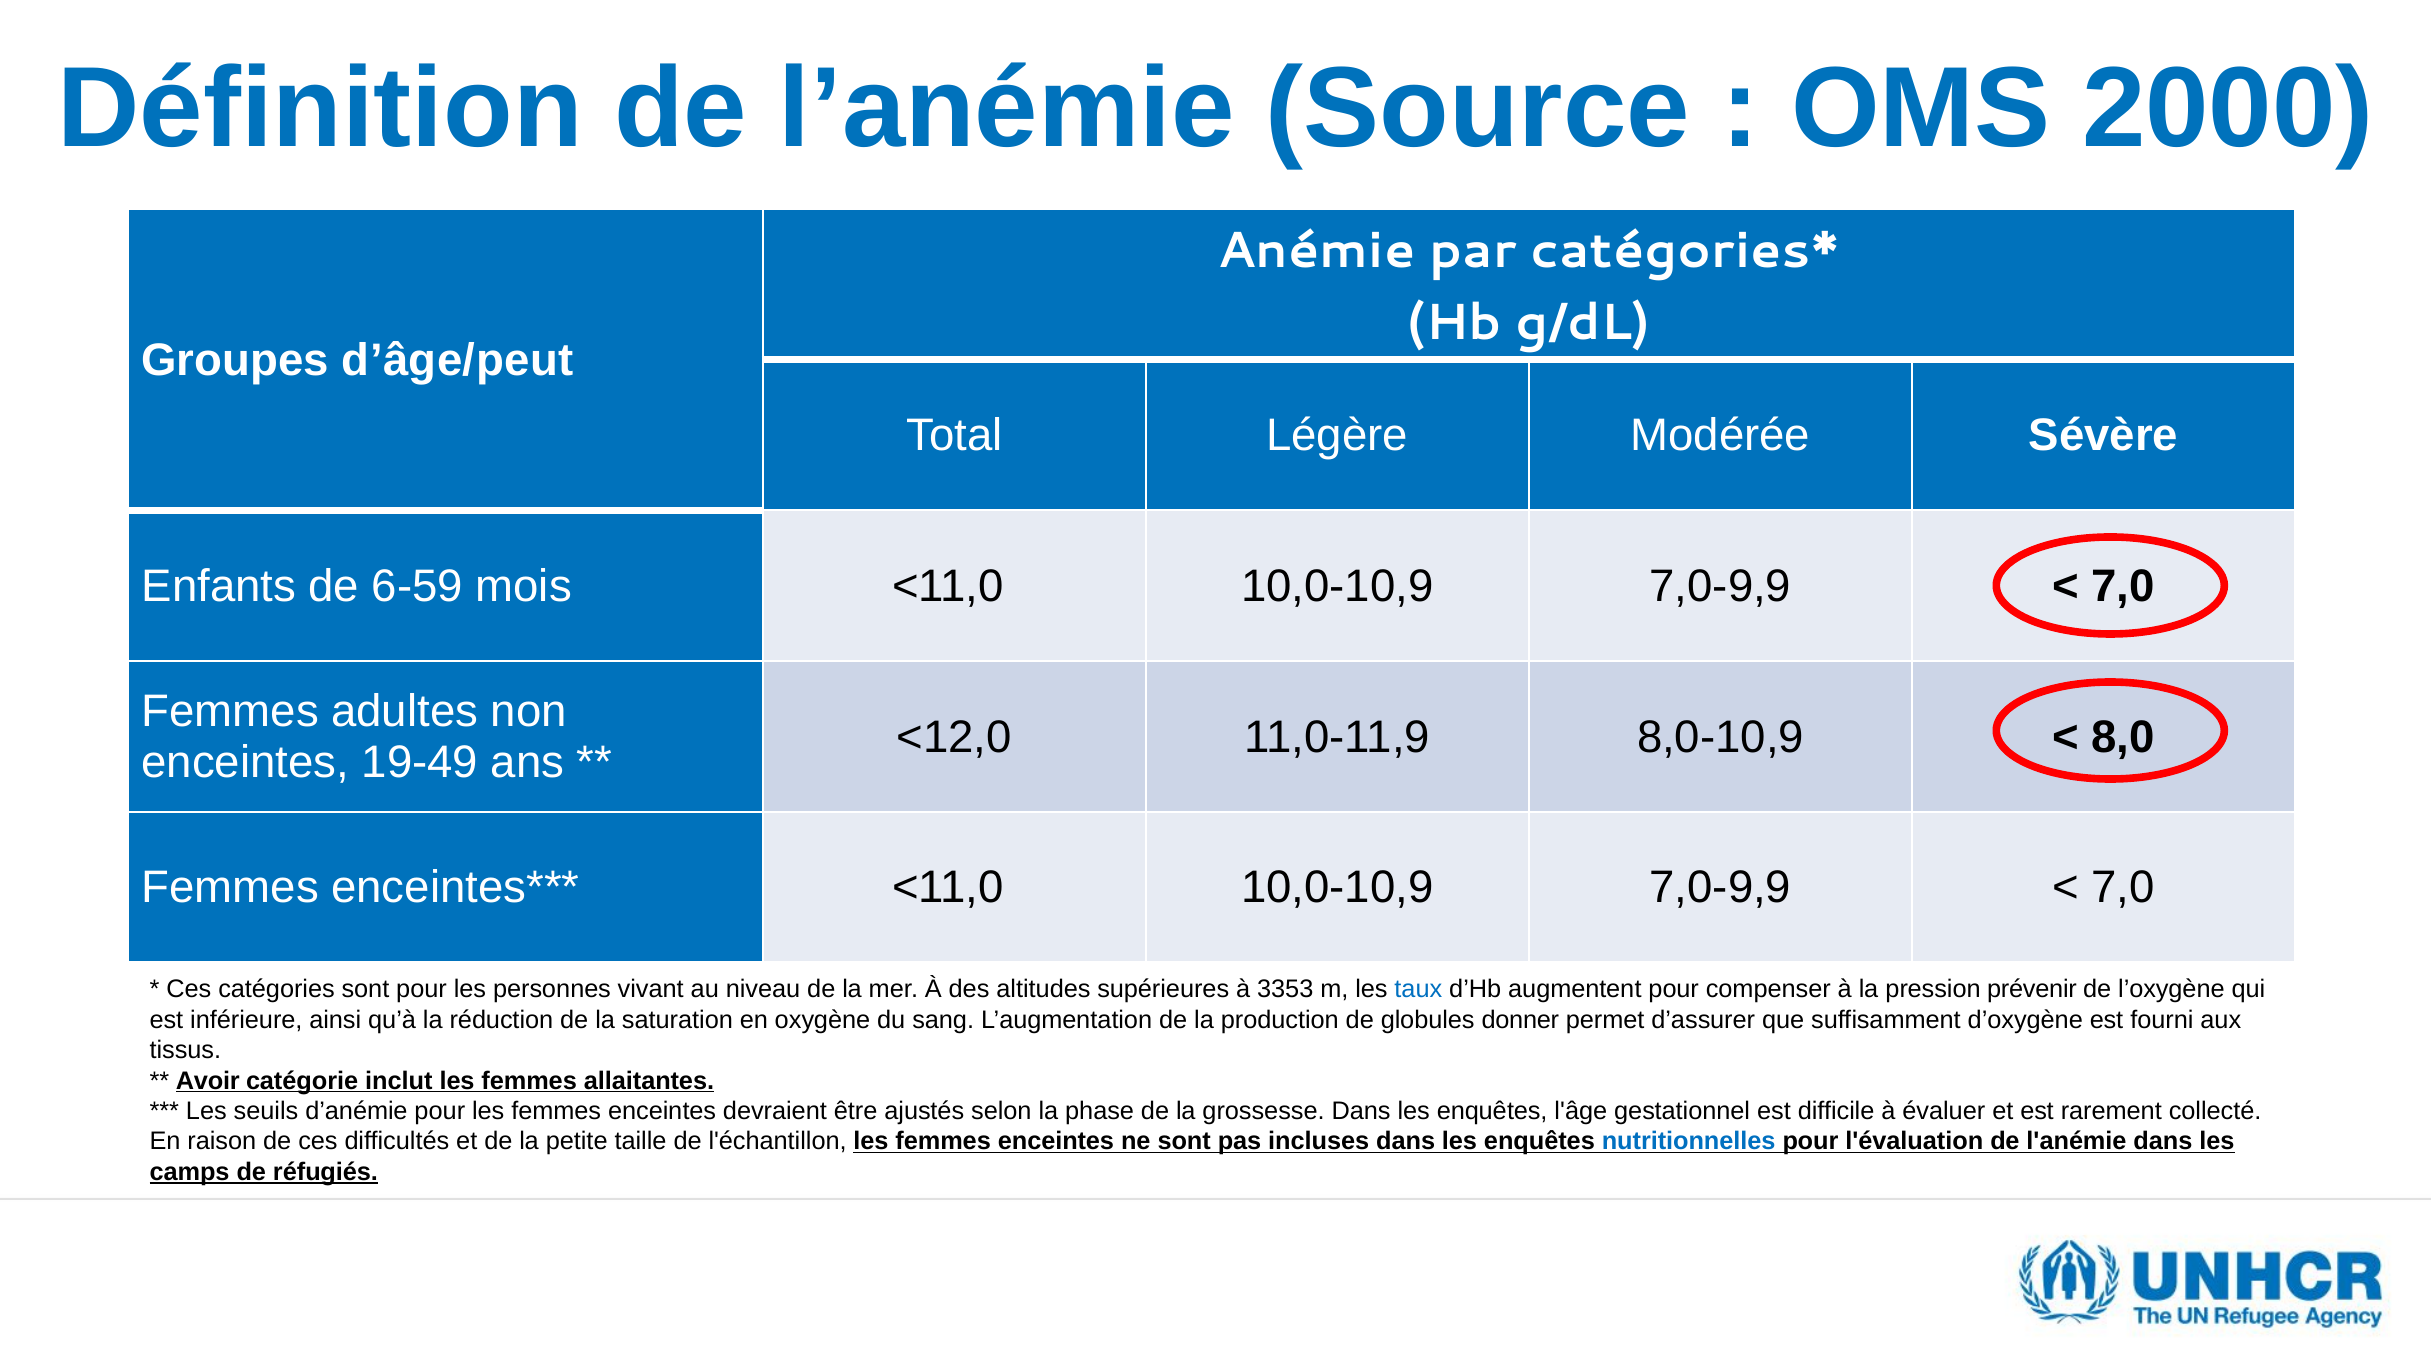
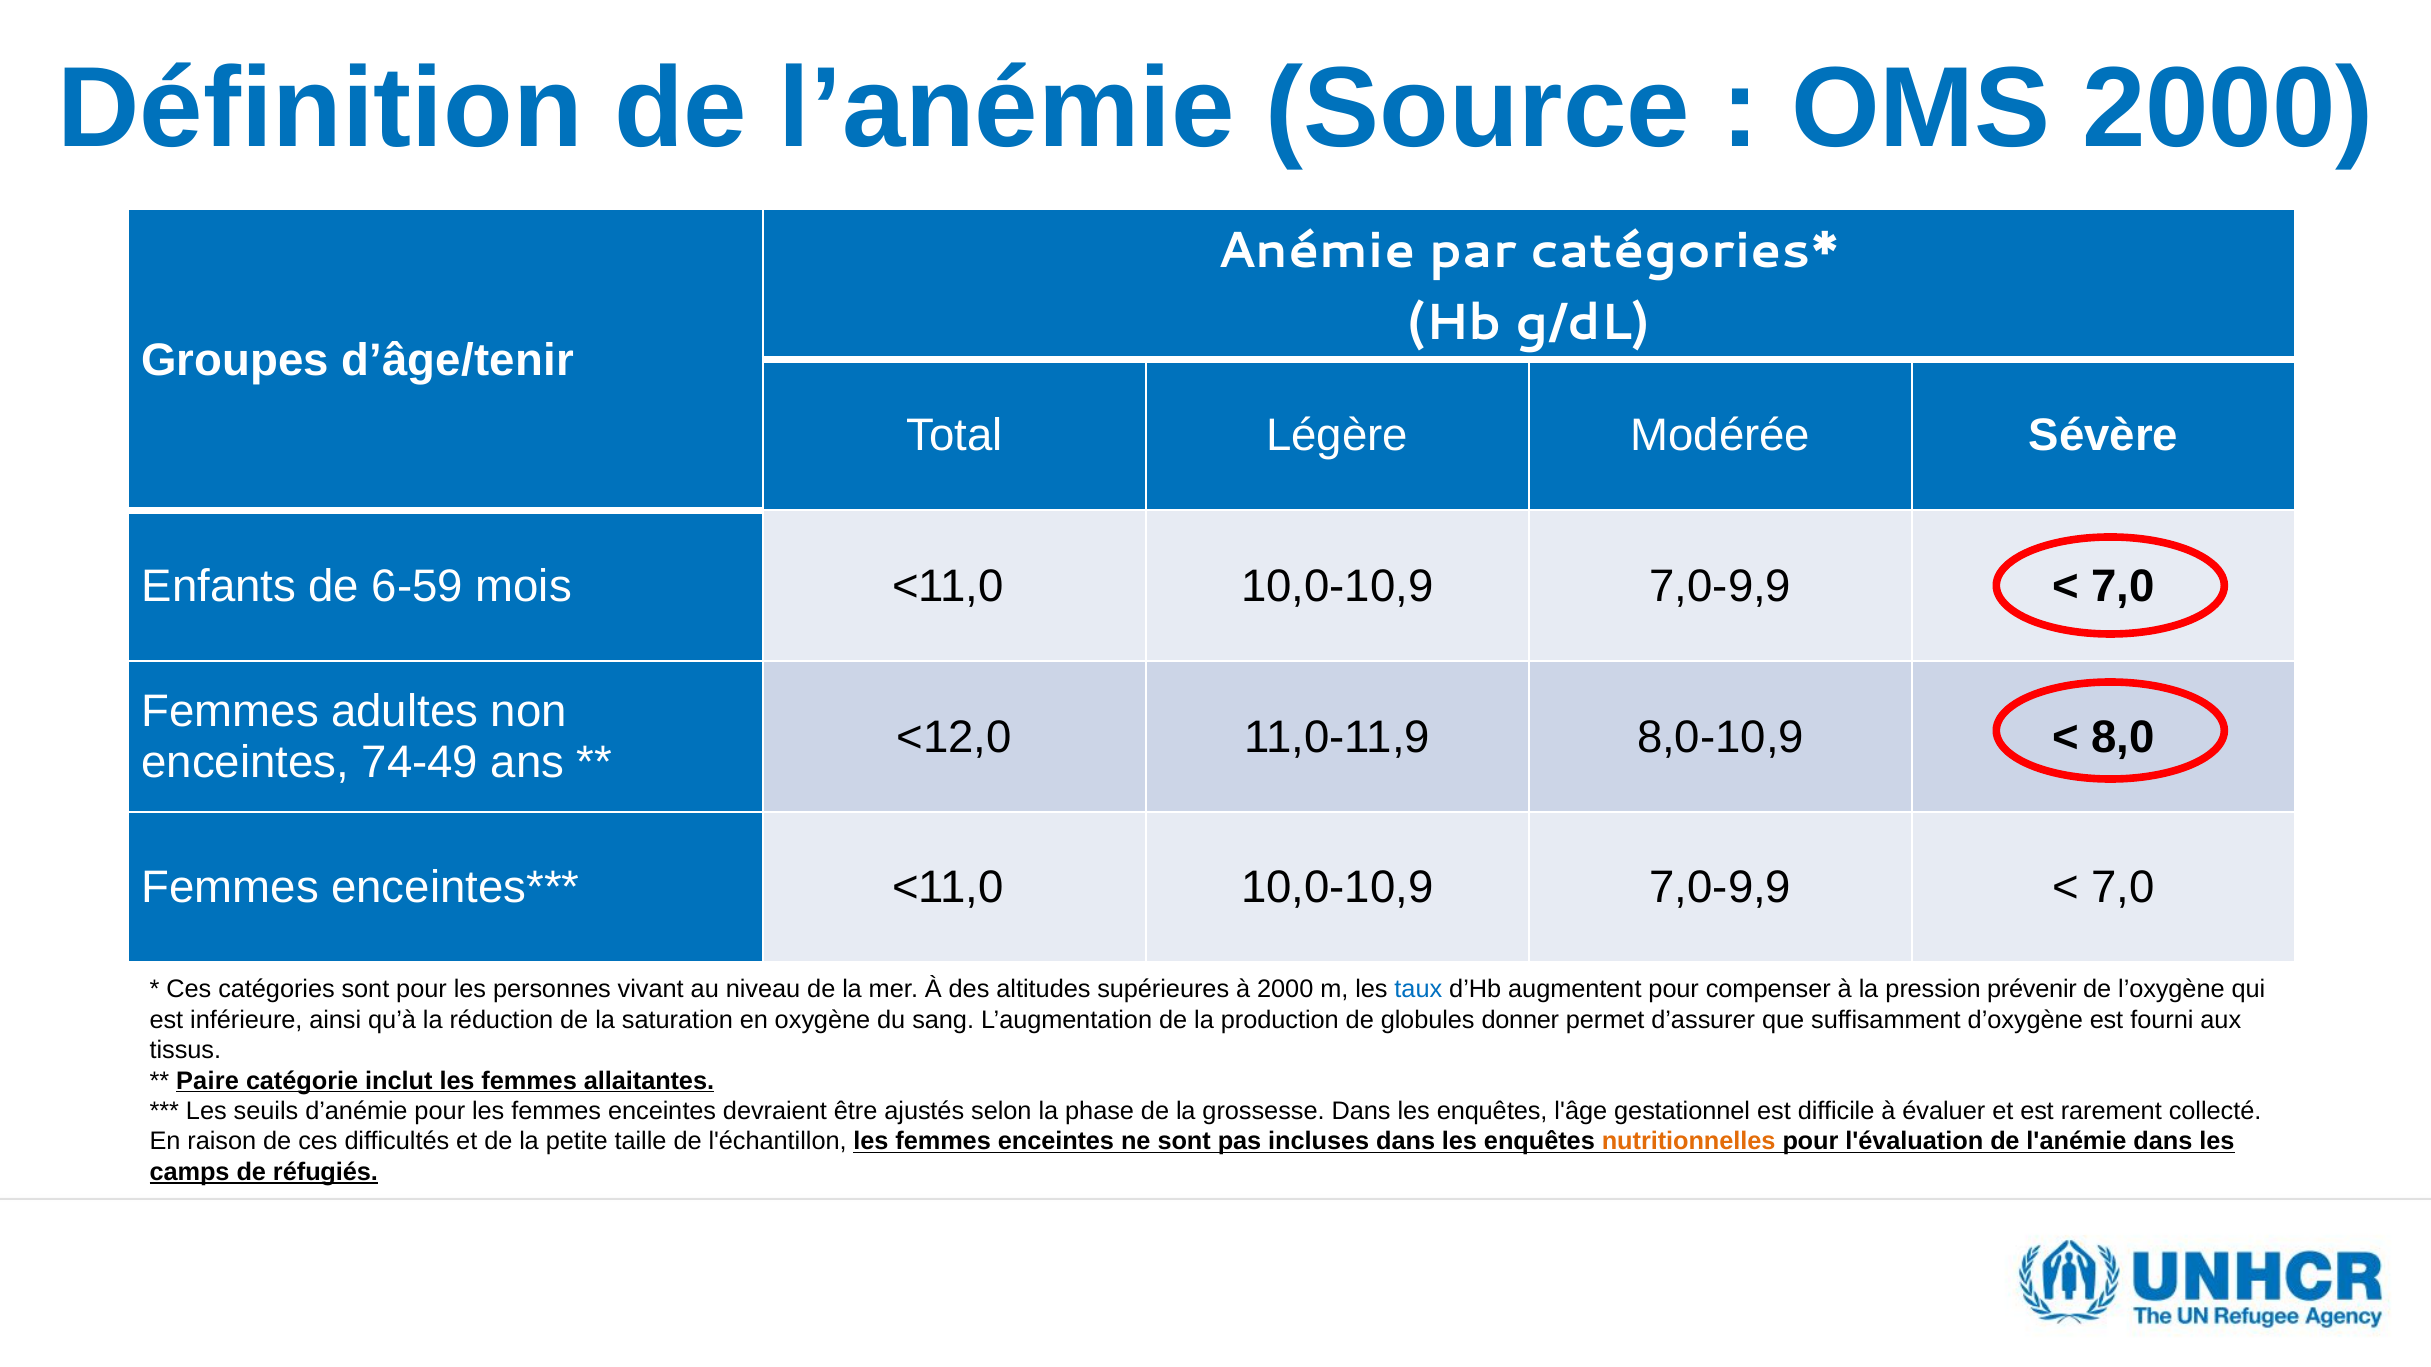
d’âge/peut: d’âge/peut -> d’âge/tenir
19-49: 19-49 -> 74-49
à 3353: 3353 -> 2000
Avoir: Avoir -> Paire
nutritionnelles colour: blue -> orange
